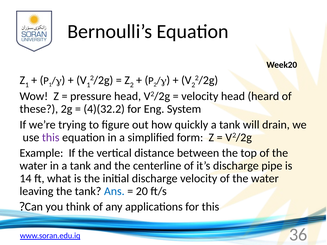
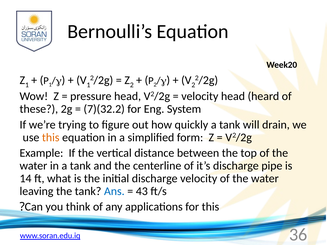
4)(32.2: 4)(32.2 -> 7)(32.2
this at (51, 138) colour: purple -> orange
20: 20 -> 43
